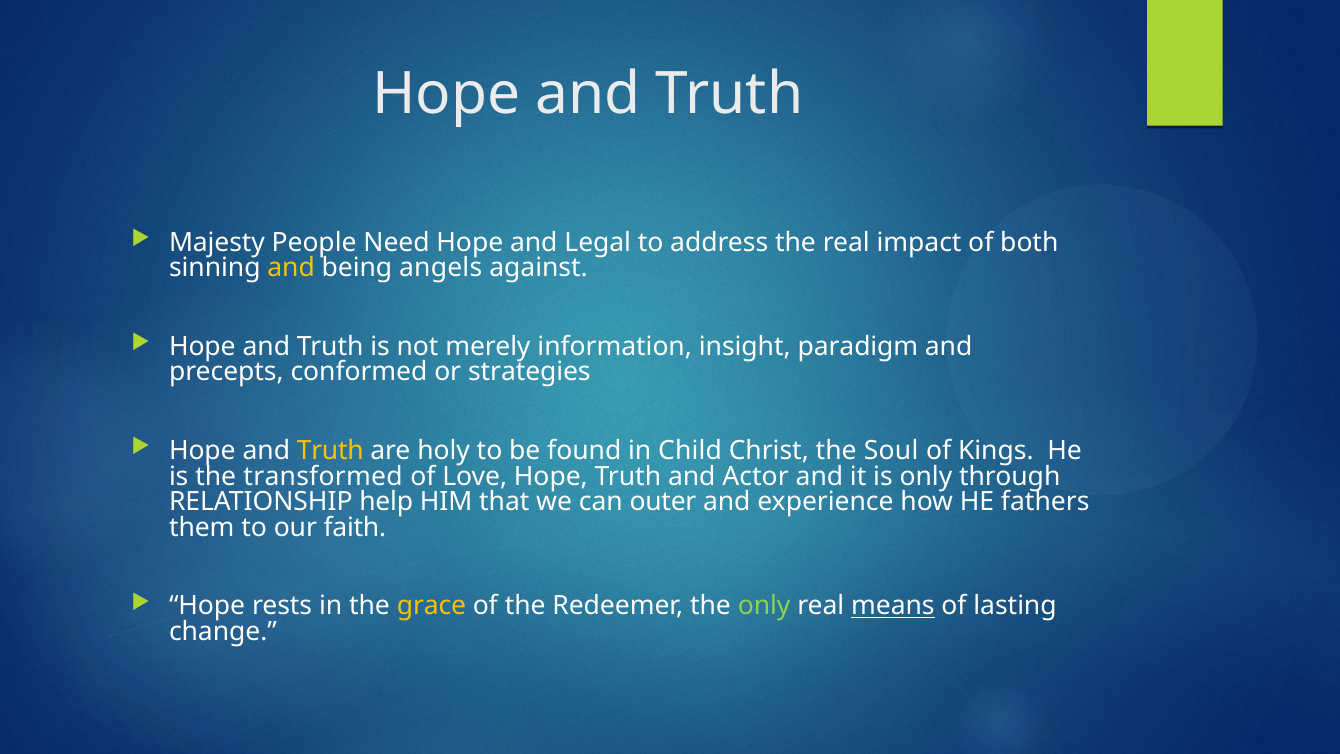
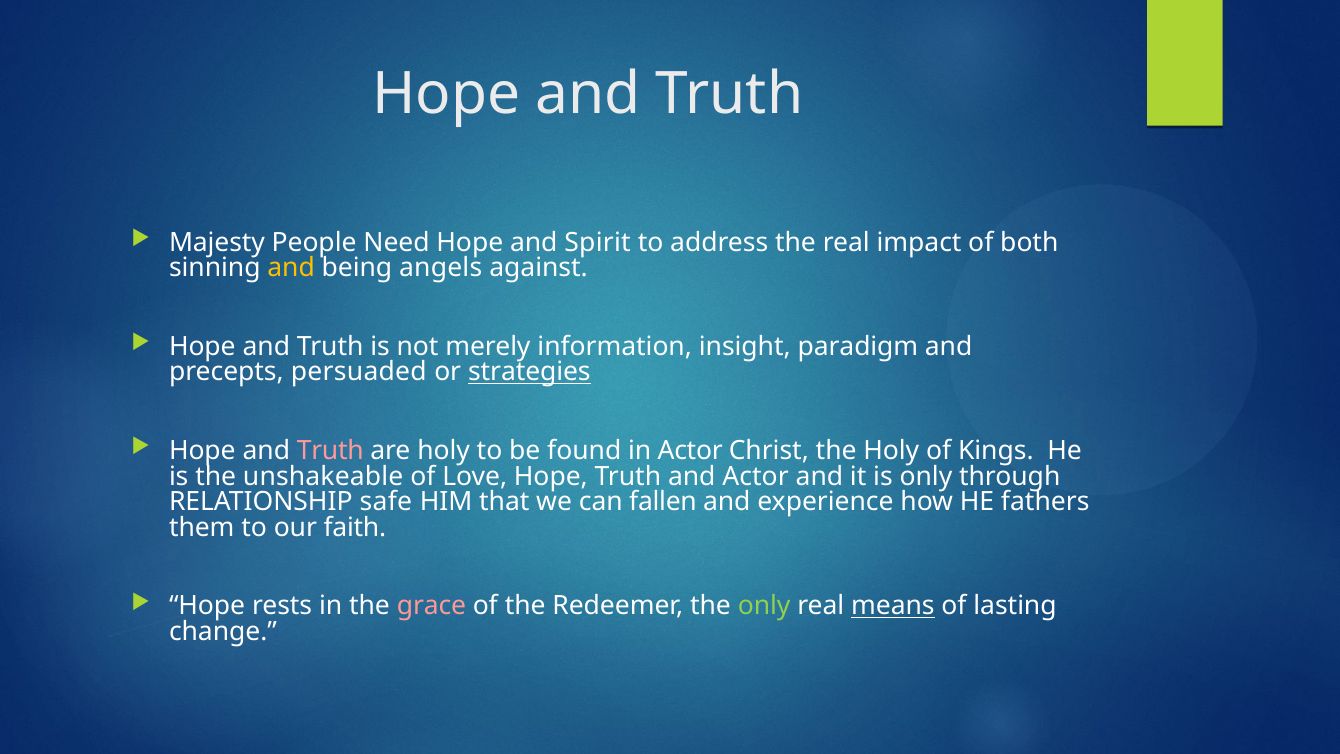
Legal: Legal -> Spirit
conformed: conformed -> persuaded
strategies underline: none -> present
Truth at (330, 451) colour: yellow -> pink
in Child: Child -> Actor
the Soul: Soul -> Holy
transformed: transformed -> unshakeable
help: help -> safe
outer: outer -> fallen
grace colour: yellow -> pink
